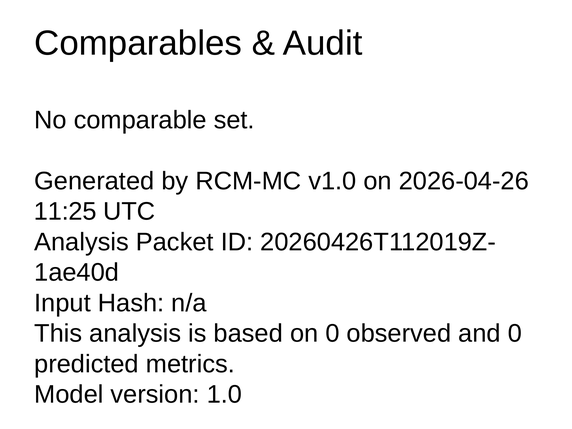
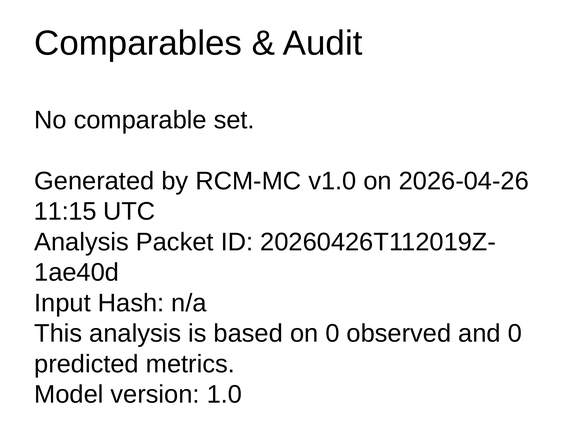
11:25: 11:25 -> 11:15
